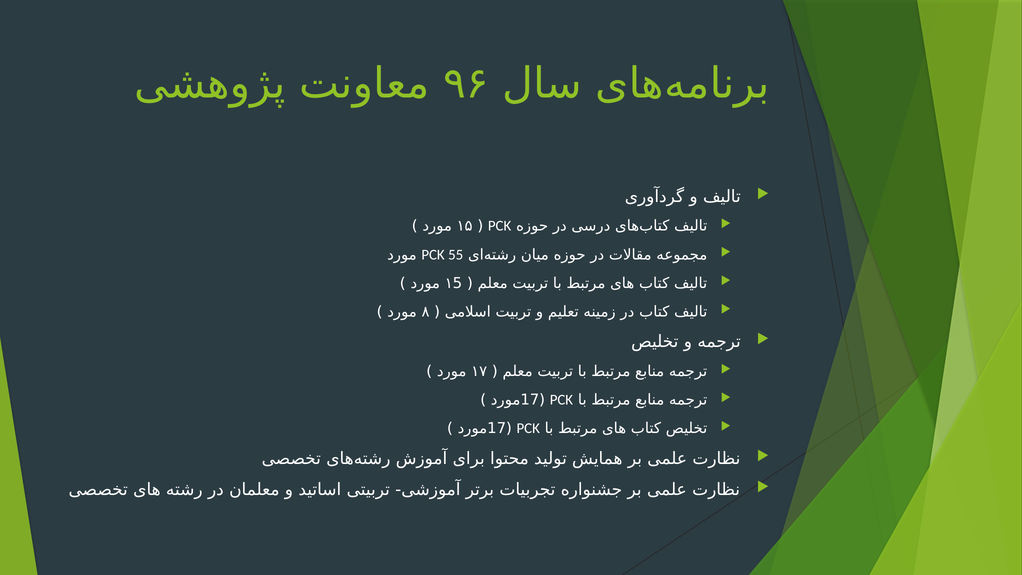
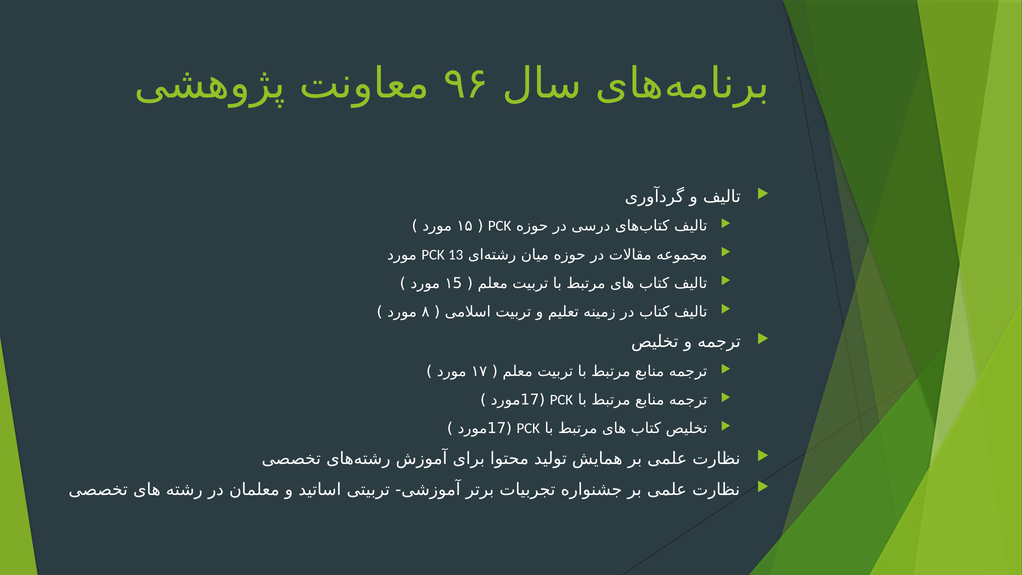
55: 55 -> 13
